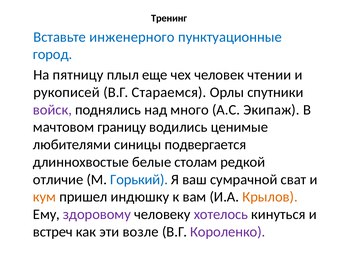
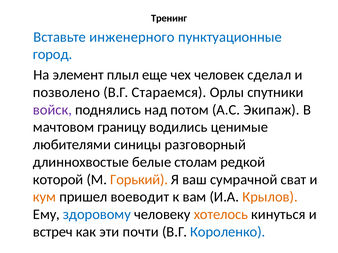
пятницу: пятницу -> элемент
чтении: чтении -> сделал
рукописей: рукописей -> позволено
много: много -> потом
подвергается: подвергается -> разговорный
отличие: отличие -> которой
Горький colour: blue -> orange
индюшку: индюшку -> воеводит
здоровому colour: purple -> blue
хотелось colour: purple -> orange
возле: возле -> почти
Короленко colour: purple -> blue
